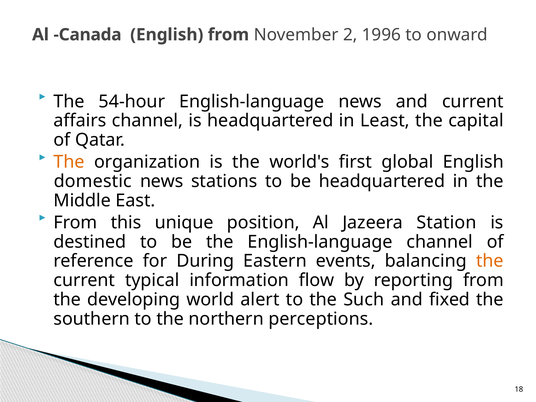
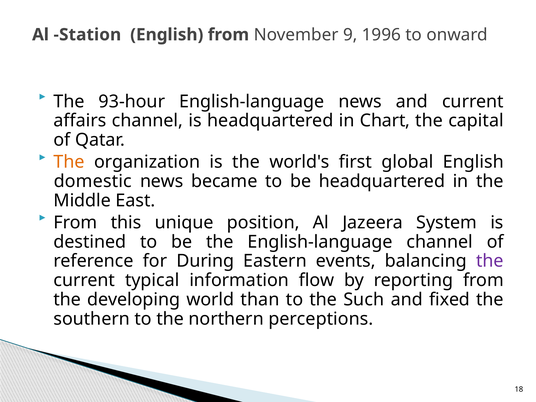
Canada: Canada -> Station
2: 2 -> 9
54-hour: 54-hour -> 93-hour
Least: Least -> Chart
stations: stations -> became
Station: Station -> System
the at (490, 261) colour: orange -> purple
alert: alert -> than
